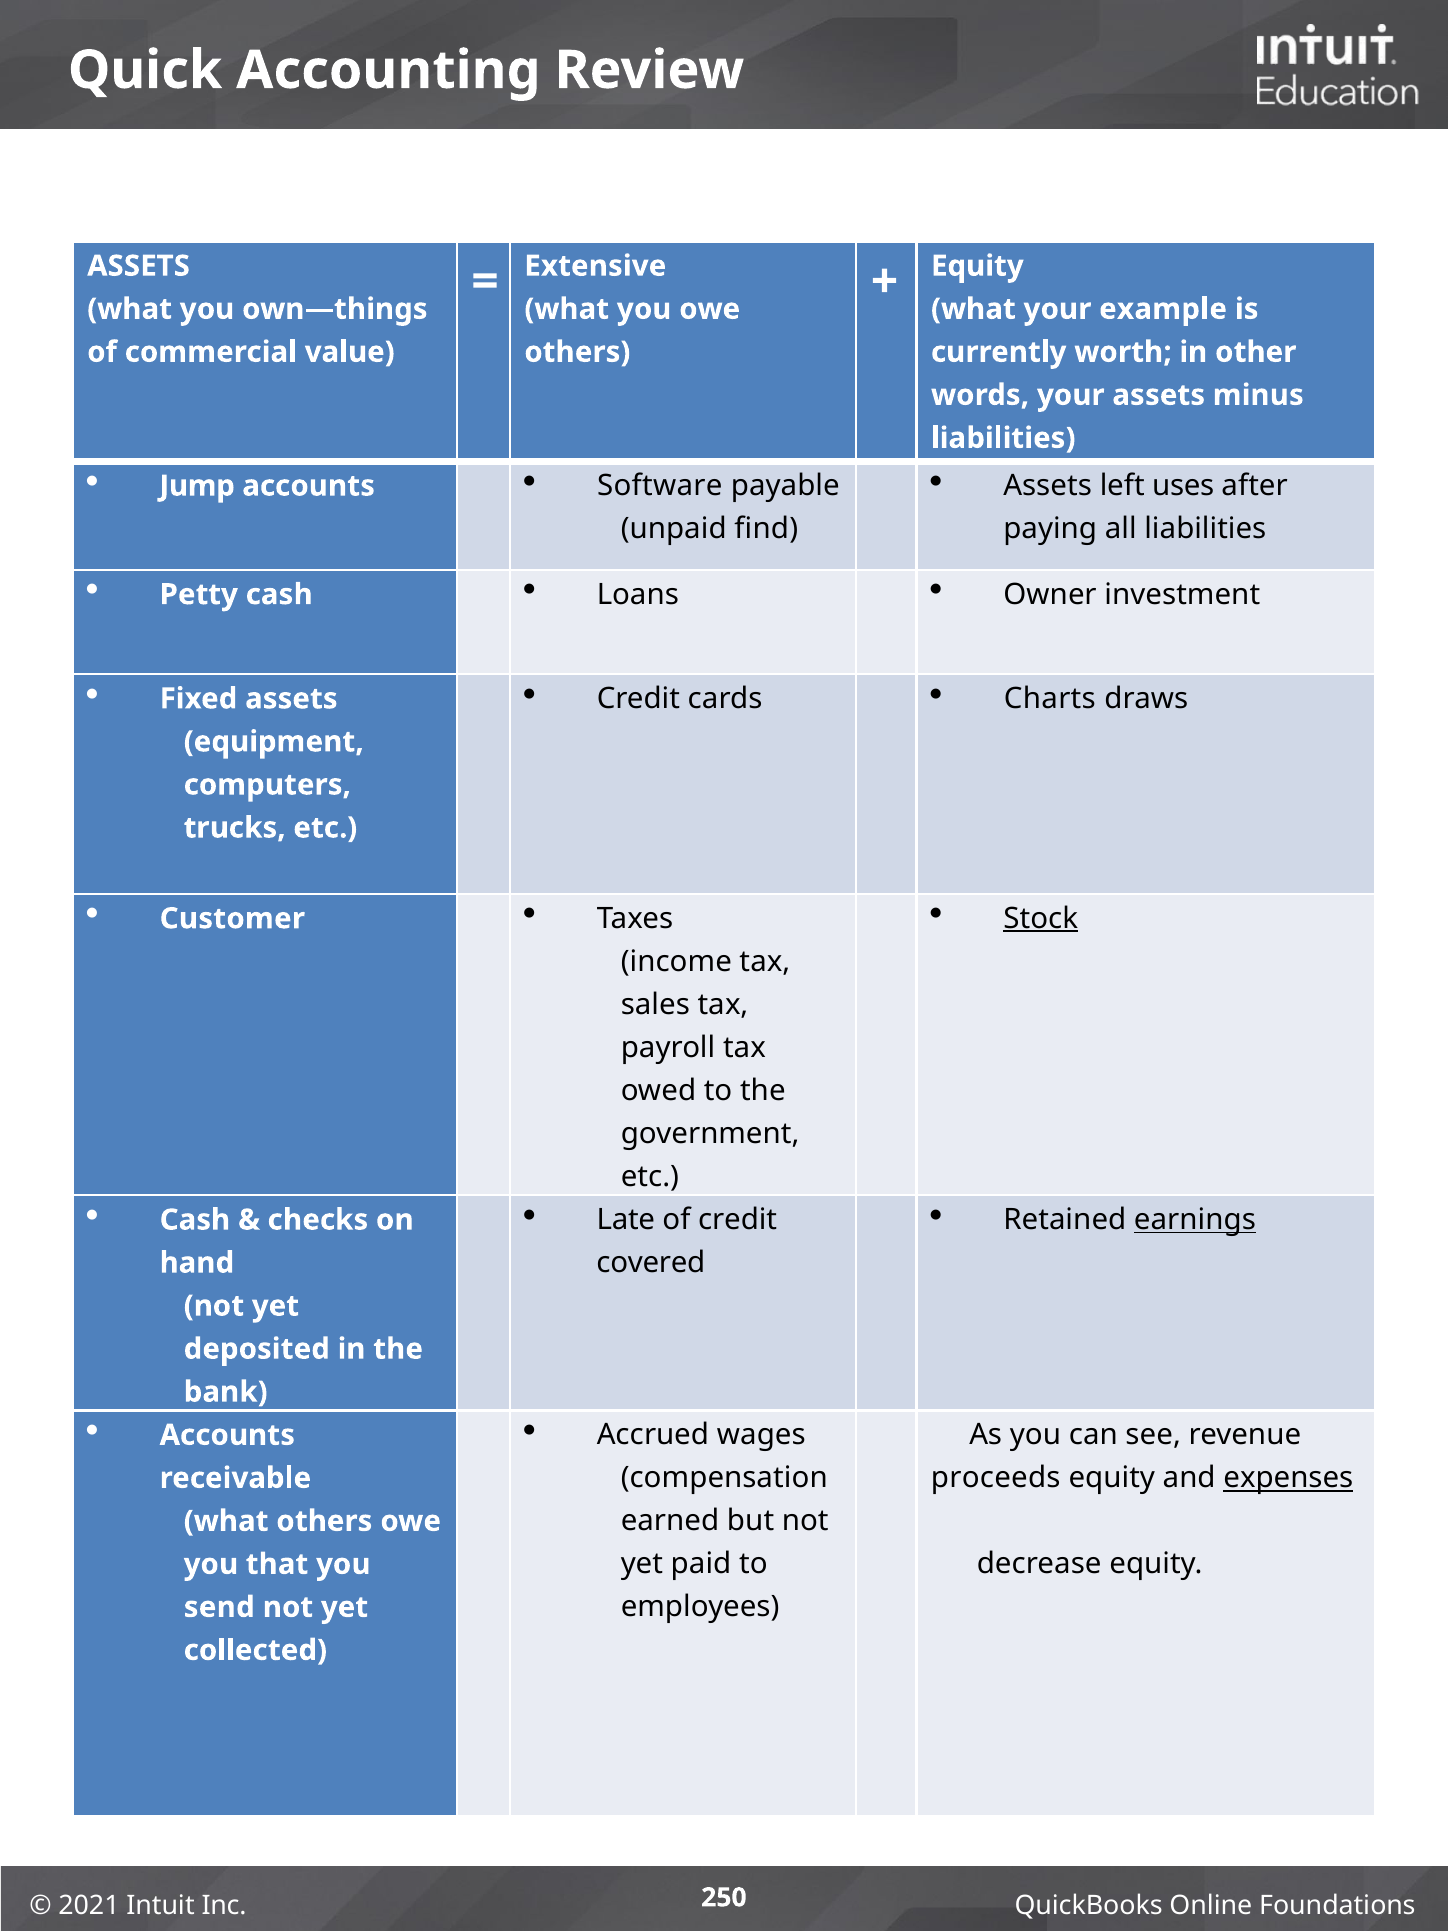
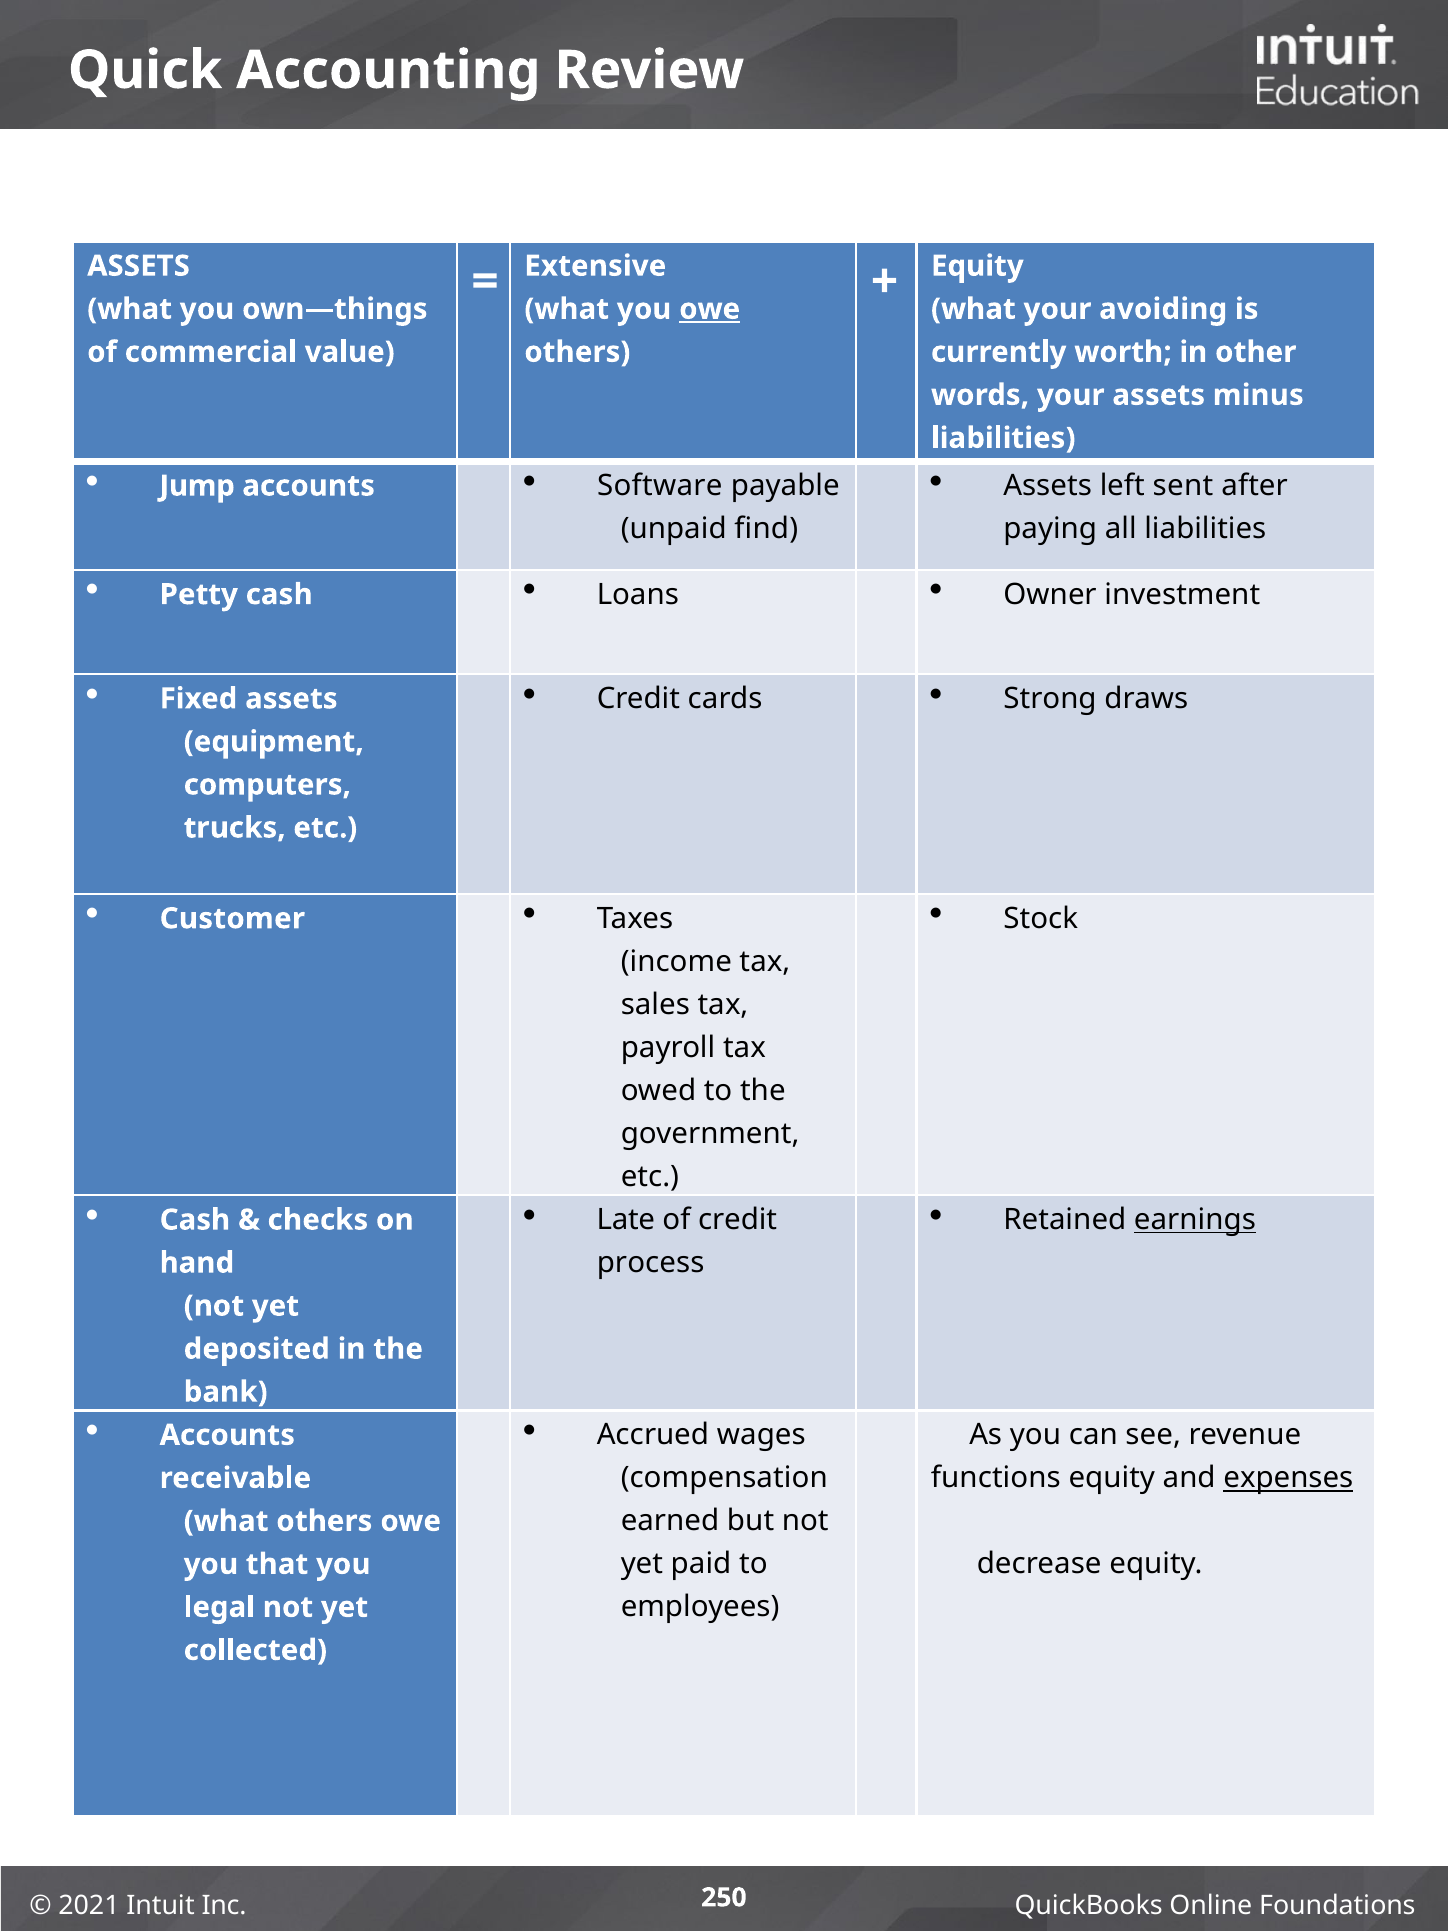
owe at (710, 309) underline: none -> present
example: example -> avoiding
uses: uses -> sent
Charts: Charts -> Strong
Stock underline: present -> none
covered: covered -> process
proceeds: proceeds -> functions
send: send -> legal
